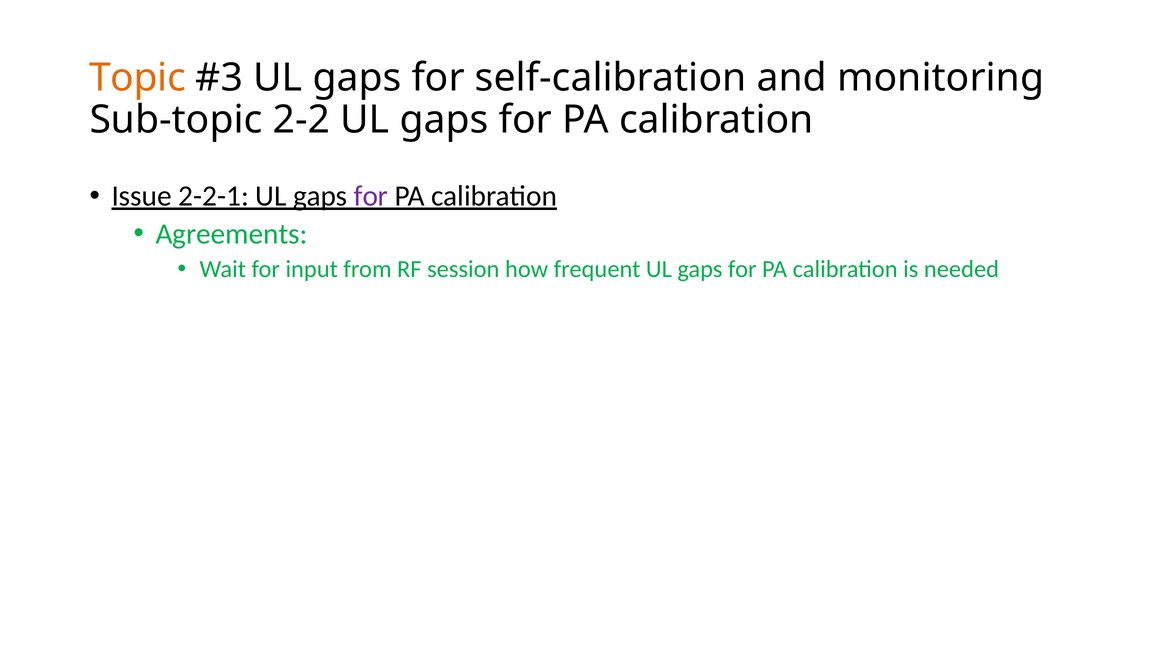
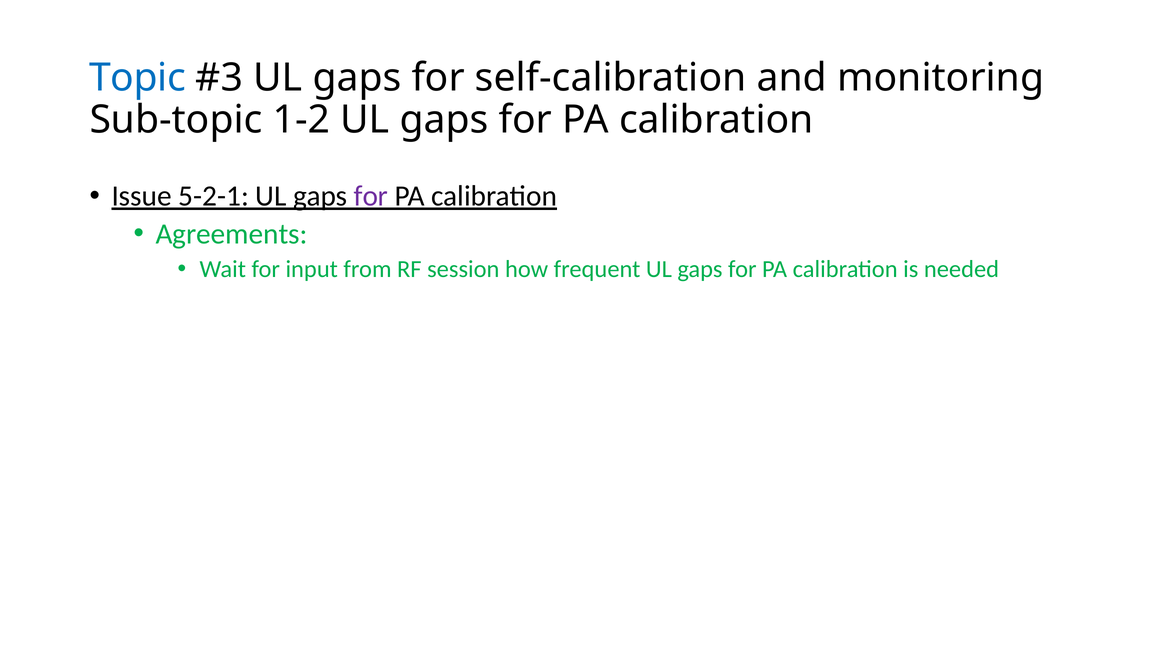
Topic colour: orange -> blue
2-2: 2-2 -> 1-2
2-2-1: 2-2-1 -> 5-2-1
